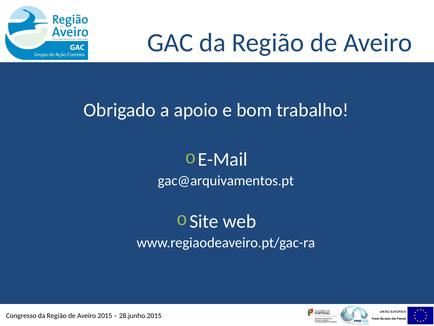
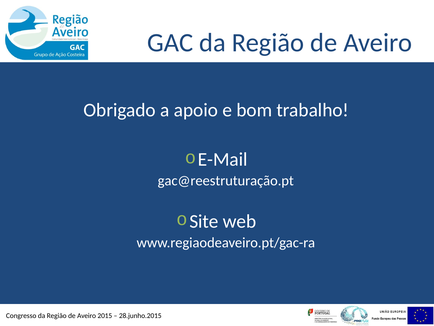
gac@arquivamentos.pt: gac@arquivamentos.pt -> gac@reestruturação.pt
